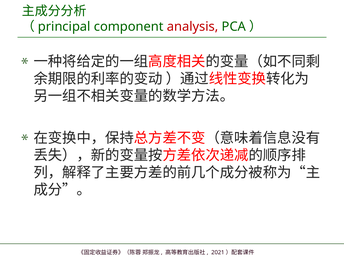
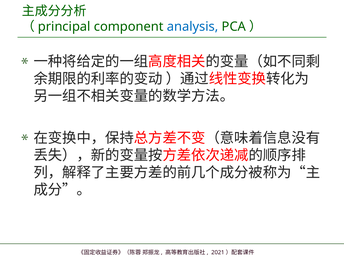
analysis colour: red -> blue
